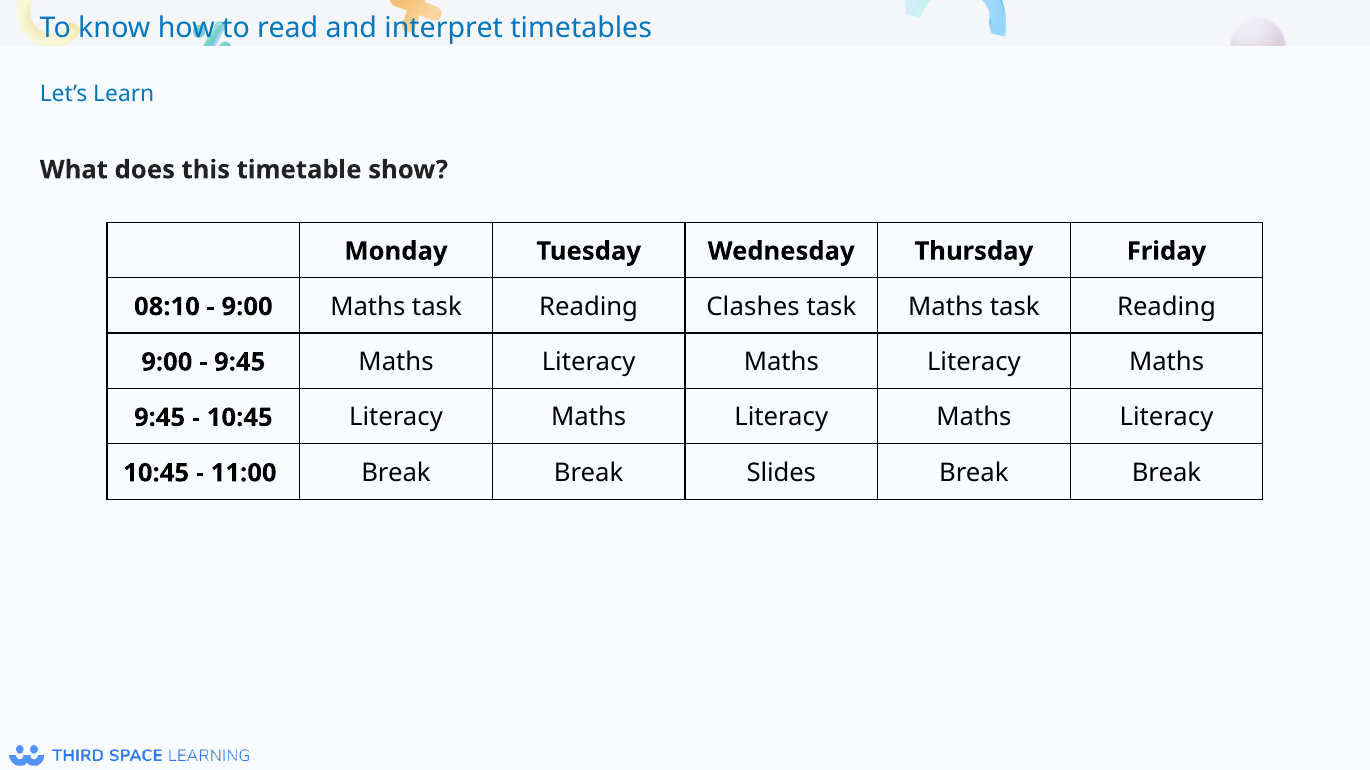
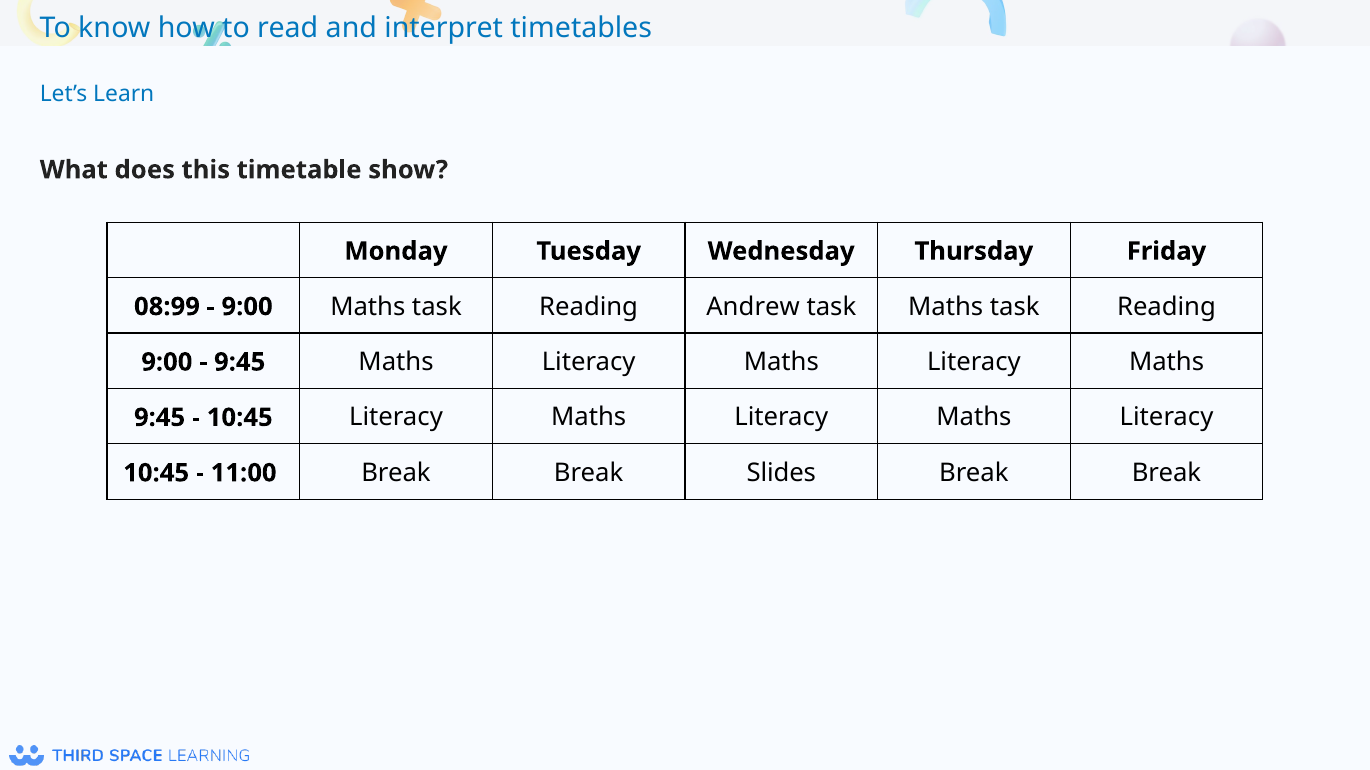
08:10: 08:10 -> 08:99
Clashes: Clashes -> Andrew
